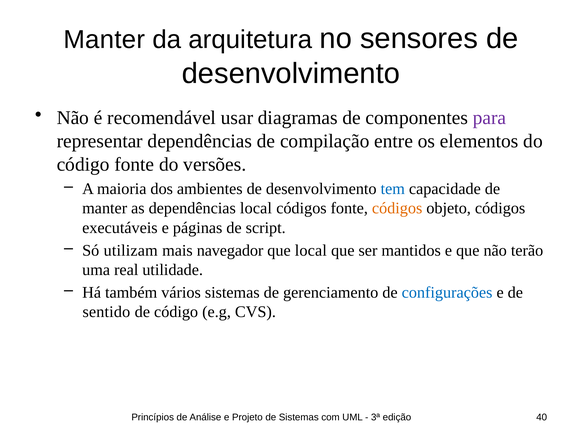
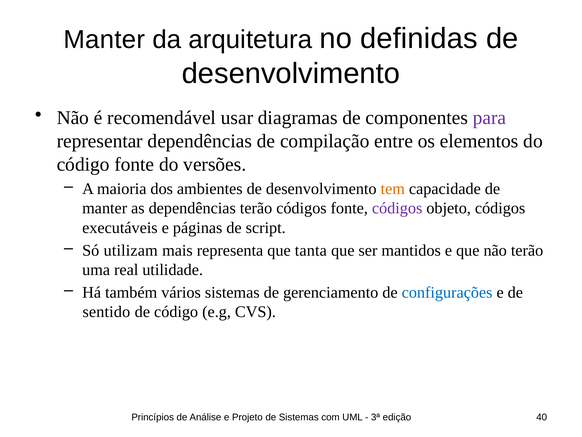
sensores: sensores -> definidas
tem colour: blue -> orange
dependências local: local -> terão
códigos at (397, 208) colour: orange -> purple
navegador: navegador -> representa
que local: local -> tanta
